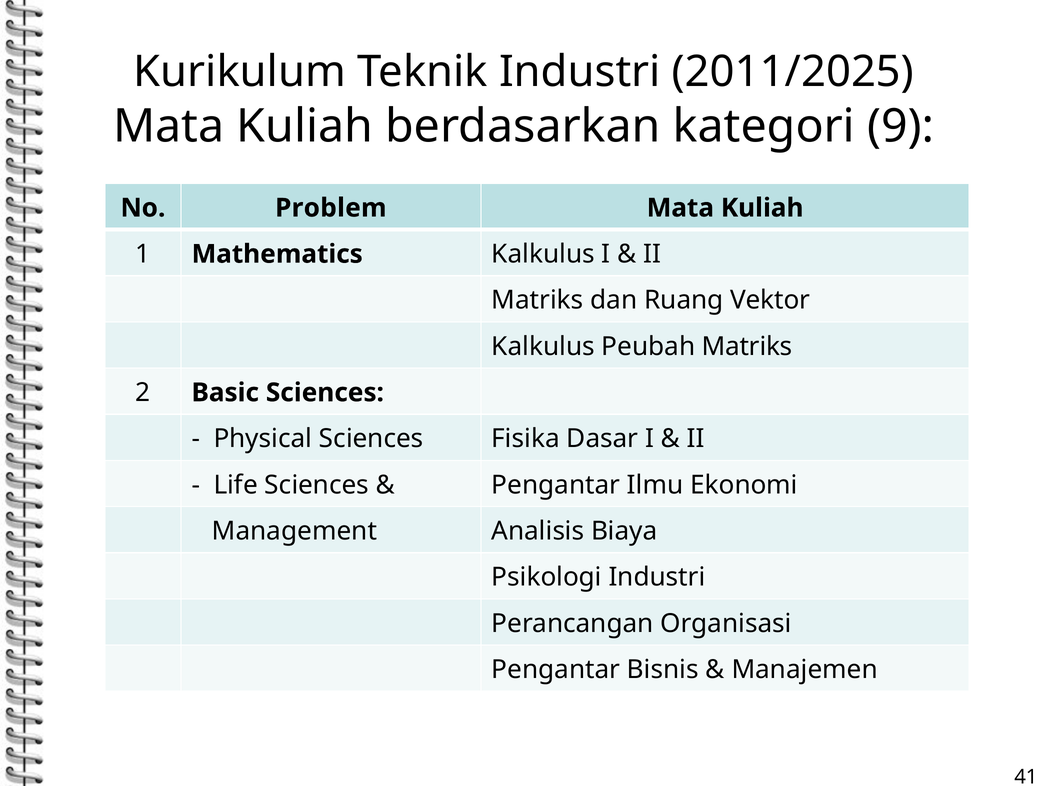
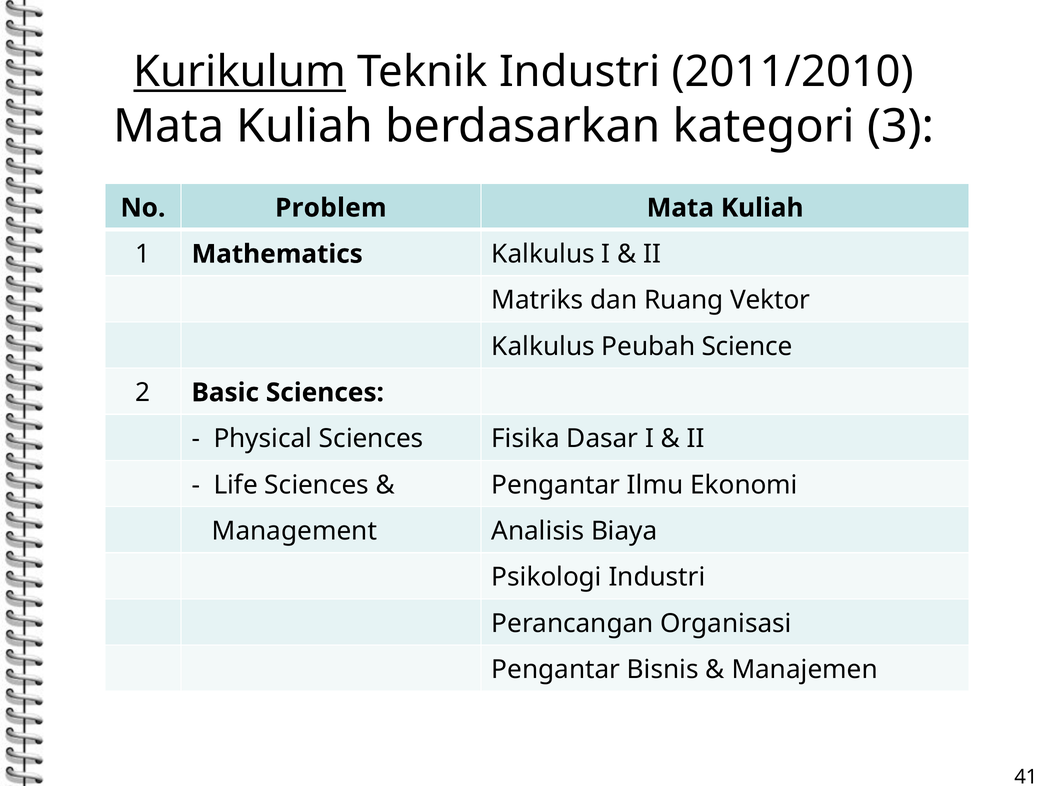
Kurikulum underline: none -> present
2011/2025: 2011/2025 -> 2011/2010
9: 9 -> 3
Peubah Matriks: Matriks -> Science
